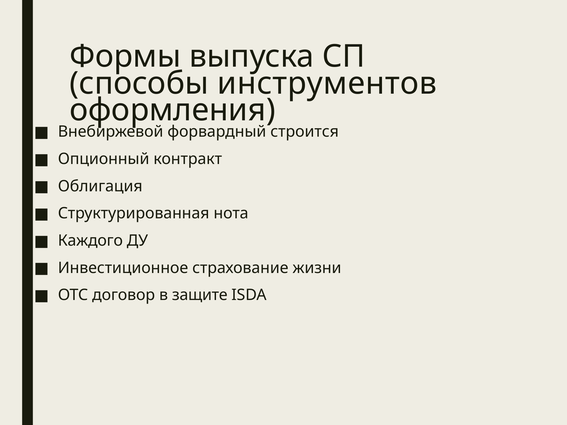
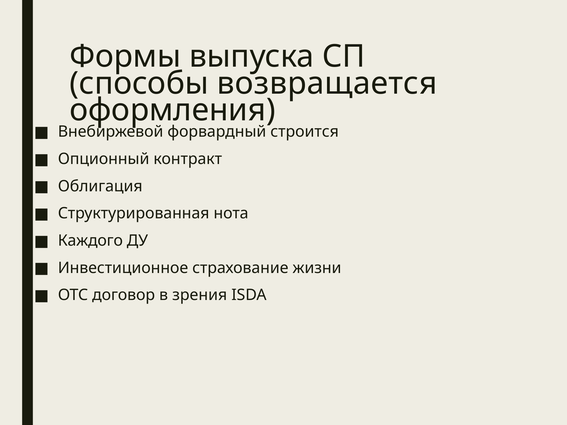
инструментов: инструментов -> возвращается
защите: защите -> зрения
